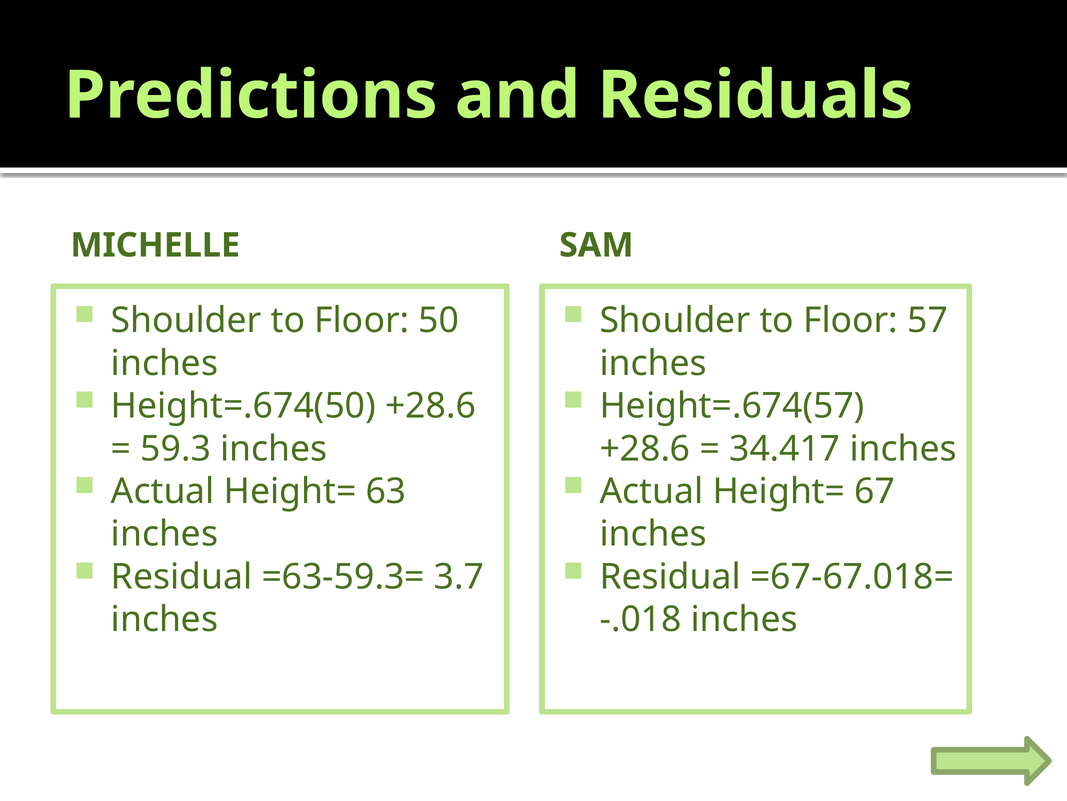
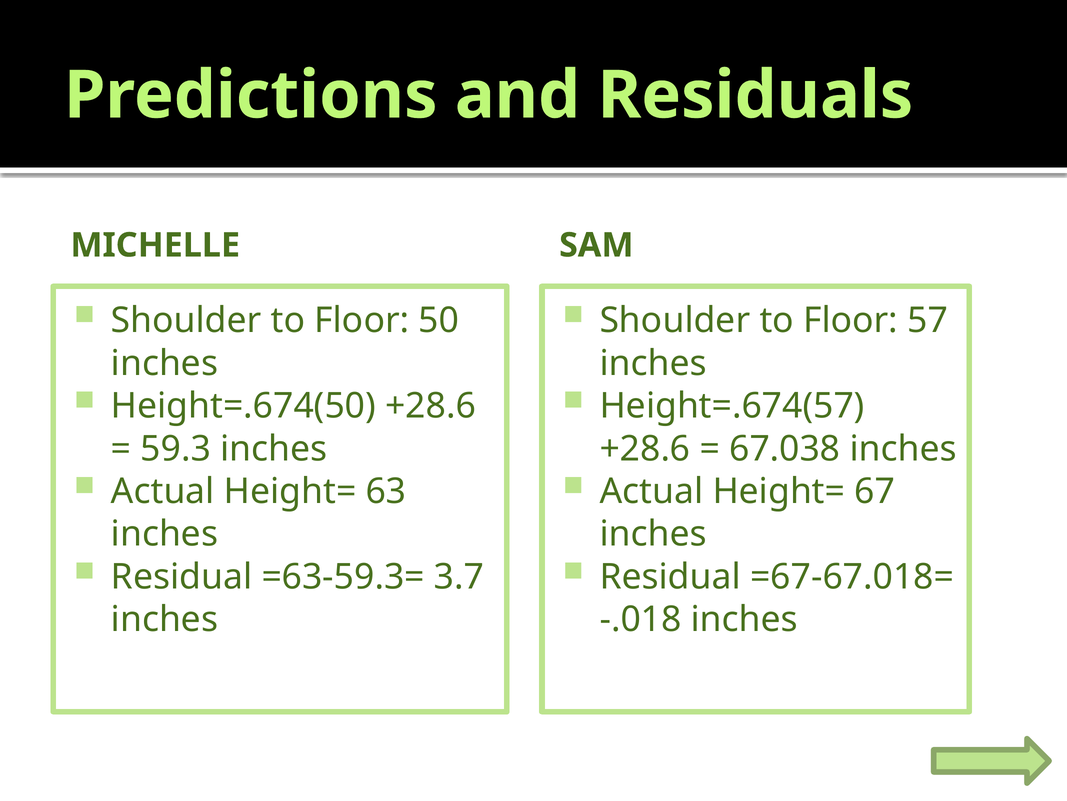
34.417: 34.417 -> 67.038
